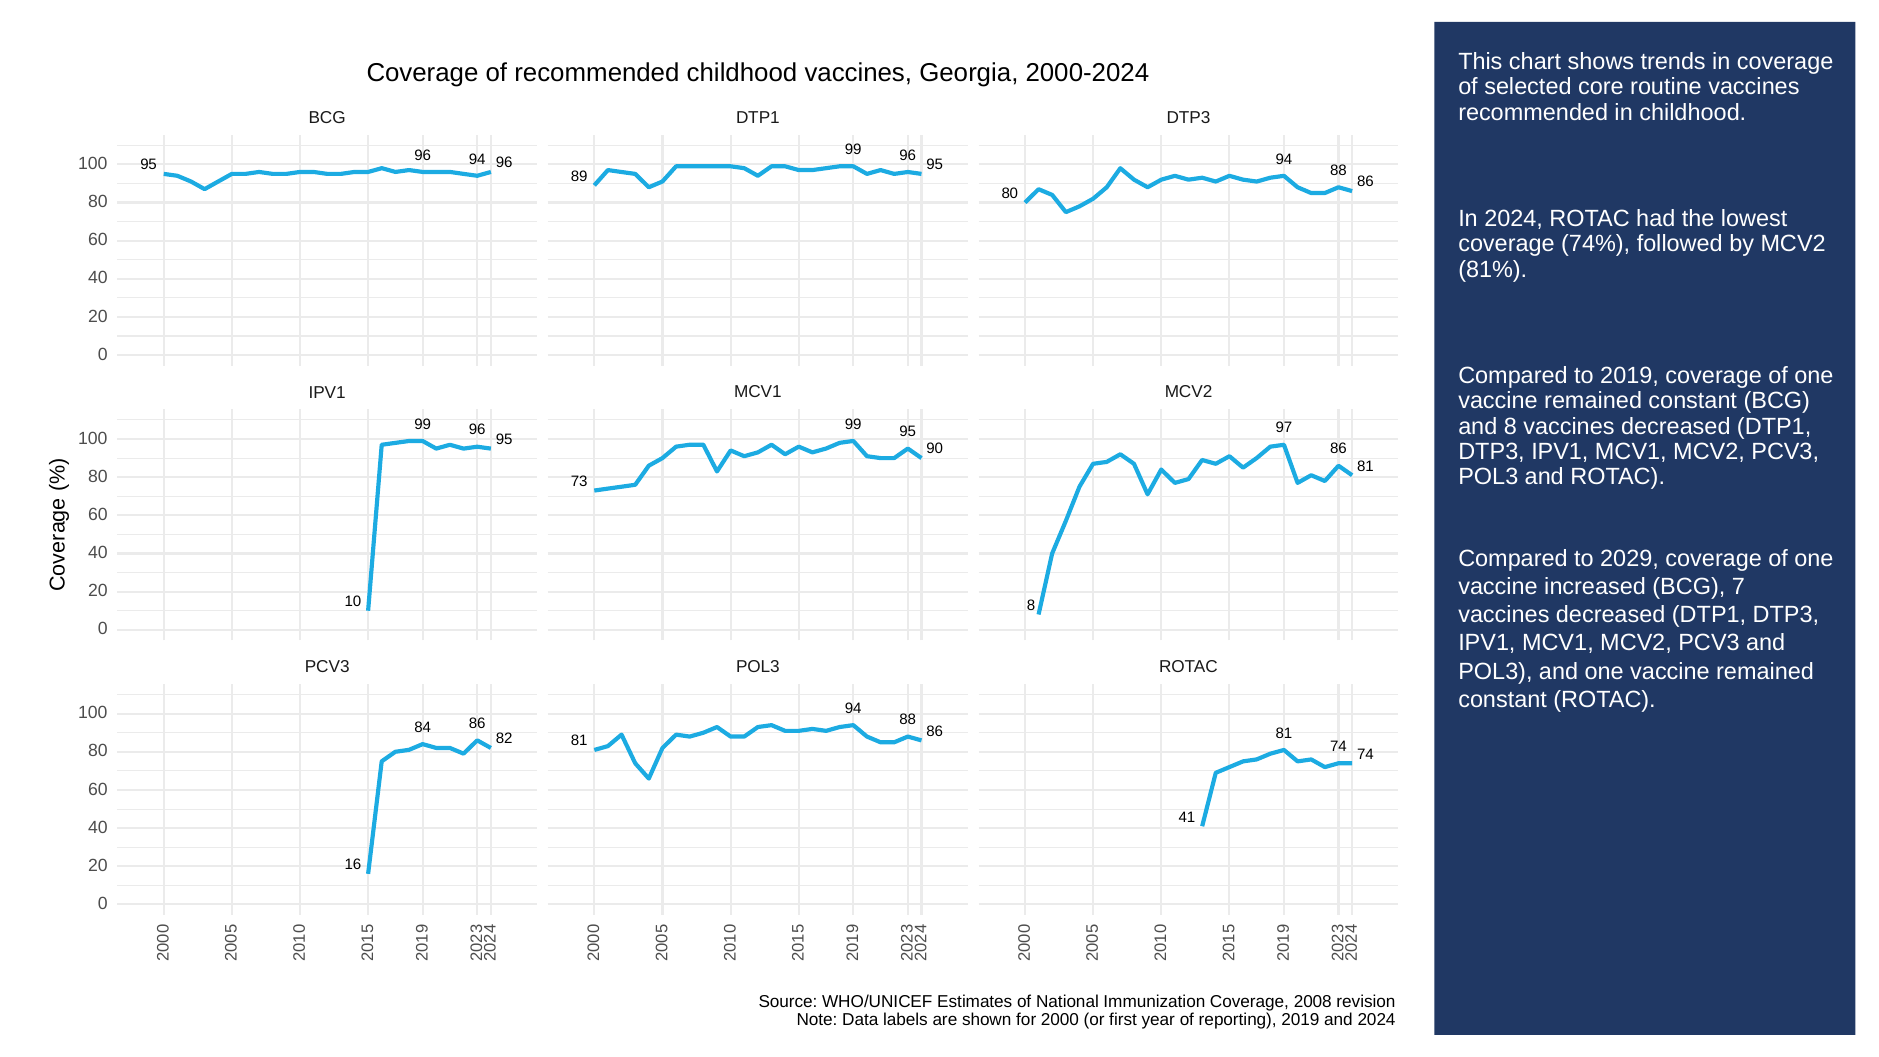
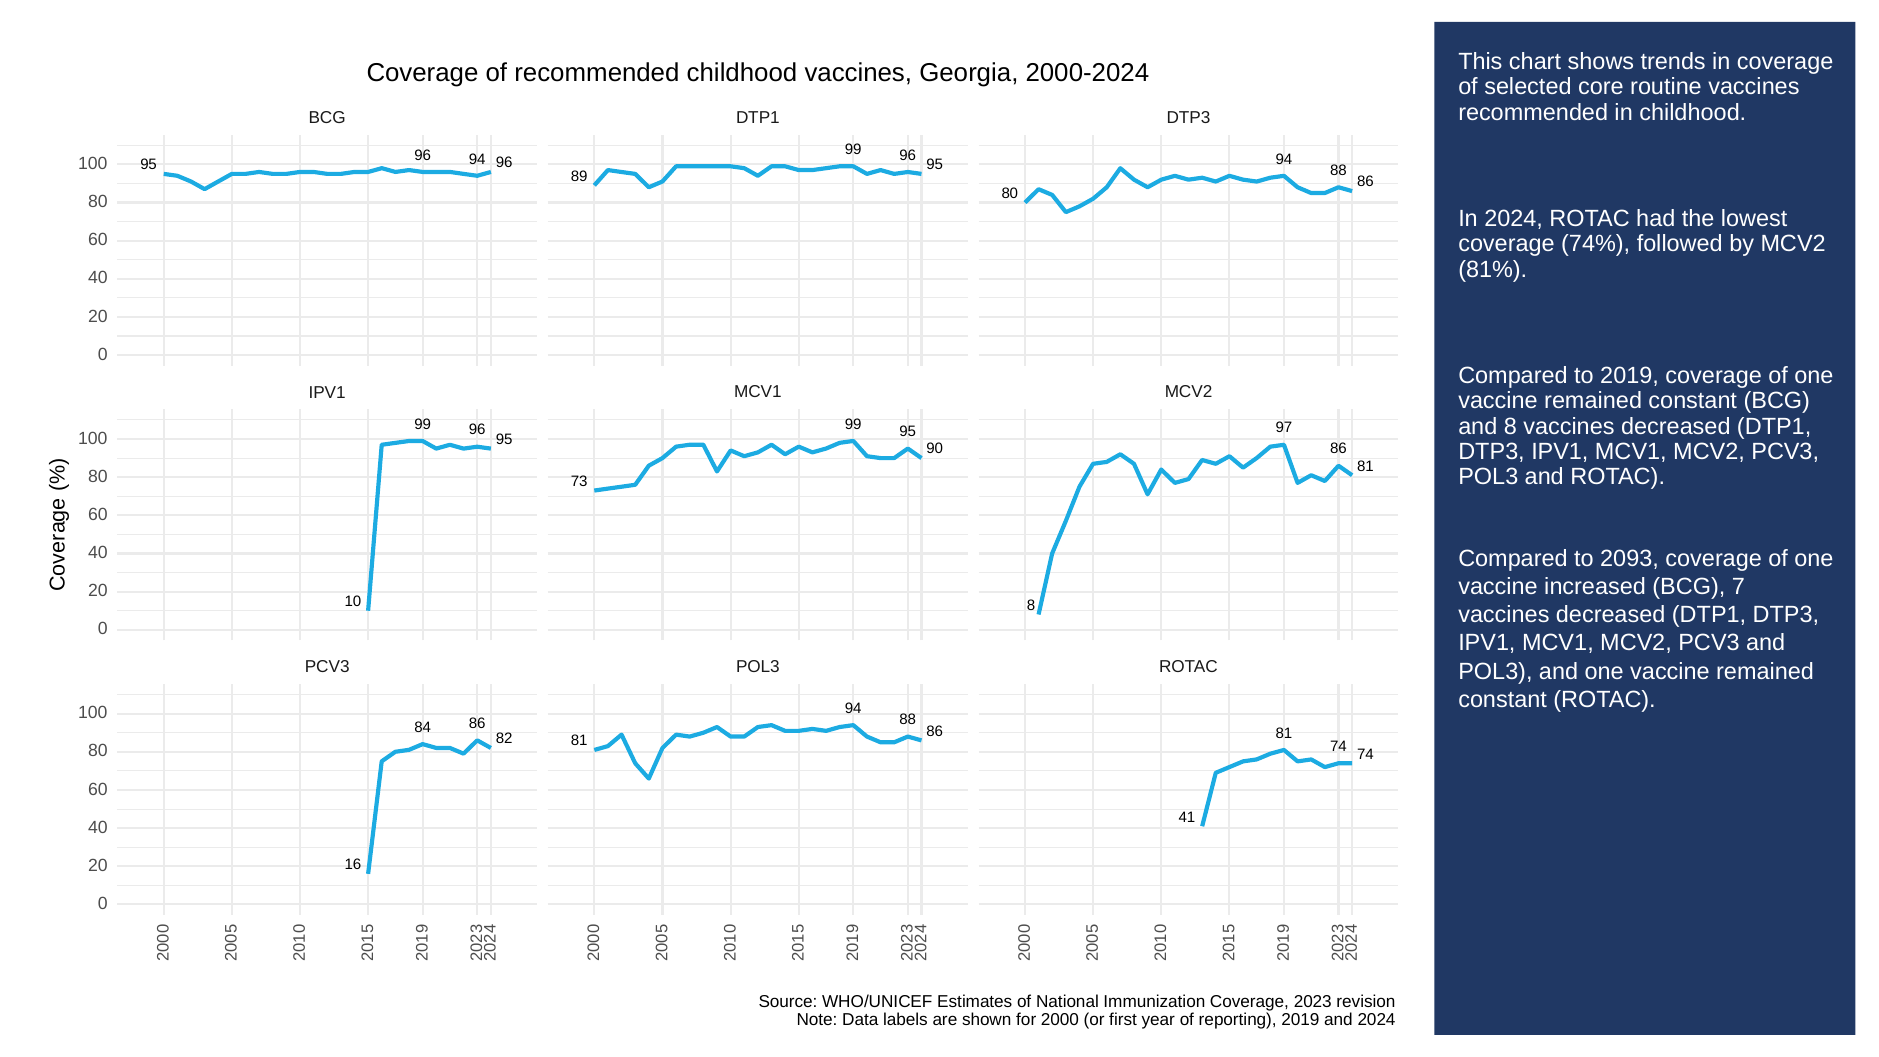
2029: 2029 -> 2093
2008: 2008 -> 2023
